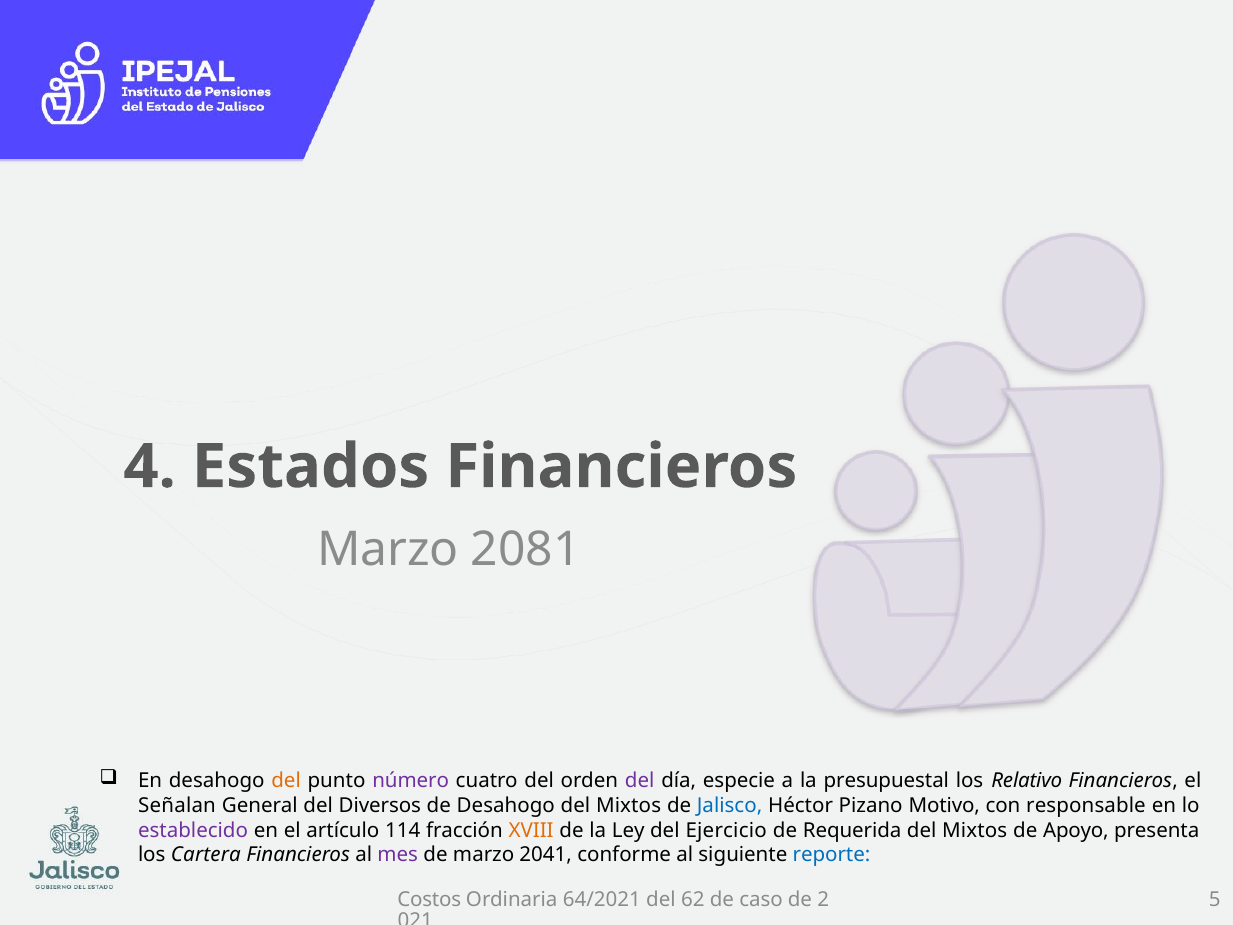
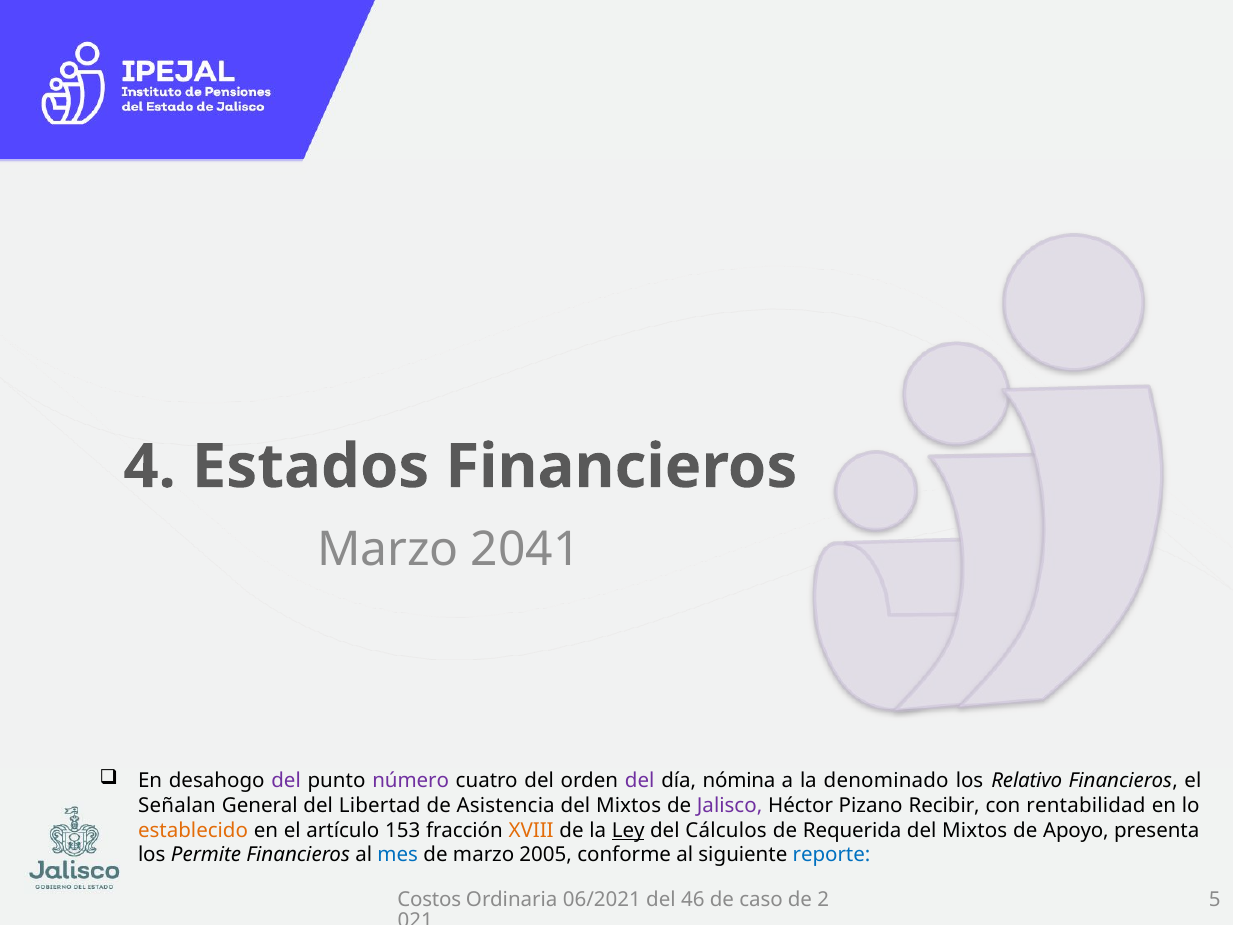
2081: 2081 -> 2041
del at (286, 781) colour: orange -> purple
especie: especie -> nómina
presupuestal: presupuestal -> denominado
Diversos: Diversos -> Libertad
de Desahogo: Desahogo -> Asistencia
Jalisco colour: blue -> purple
Motivo: Motivo -> Recibir
responsable: responsable -> rentabilidad
establecido colour: purple -> orange
114: 114 -> 153
Ley underline: none -> present
Ejercicio: Ejercicio -> Cálculos
Cartera: Cartera -> Permite
mes colour: purple -> blue
2041: 2041 -> 2005
64/2021: 64/2021 -> 06/2021
62: 62 -> 46
